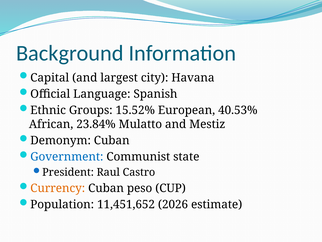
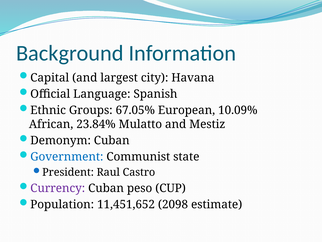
15.52%: 15.52% -> 67.05%
40.53%: 40.53% -> 10.09%
Currency colour: orange -> purple
2026: 2026 -> 2098
